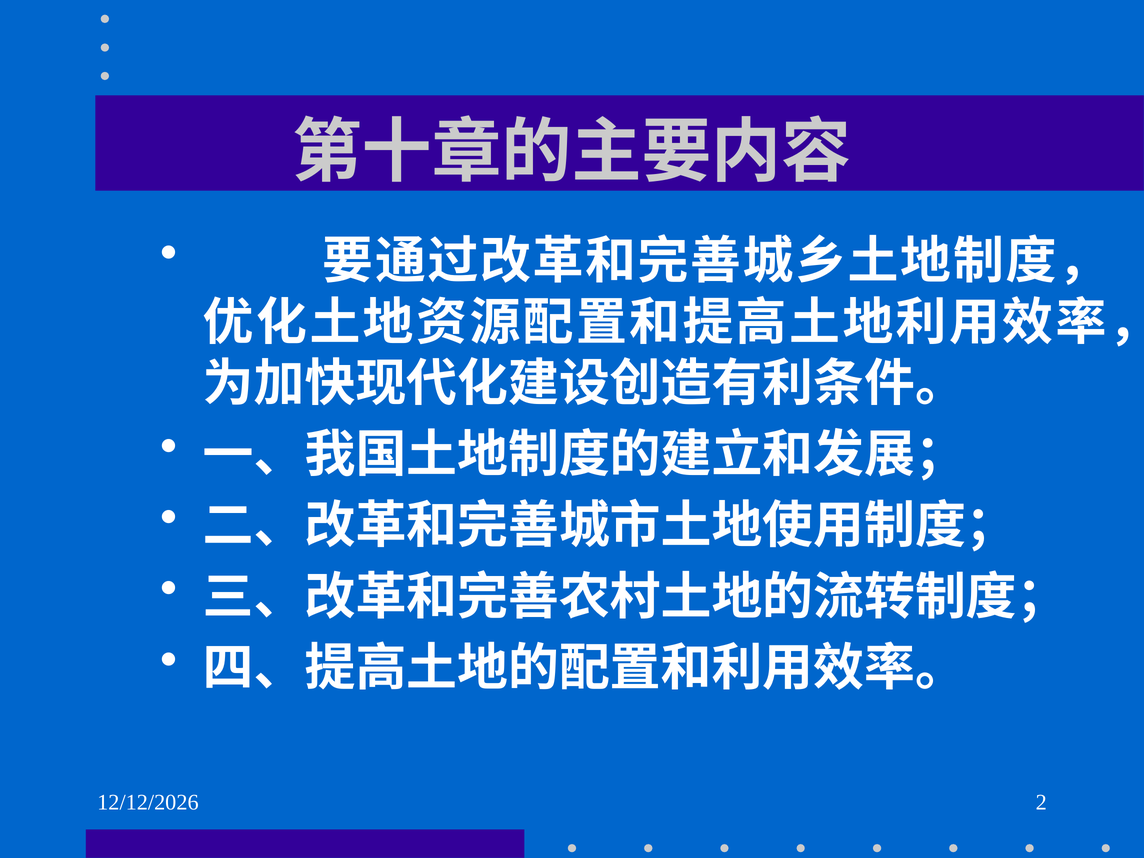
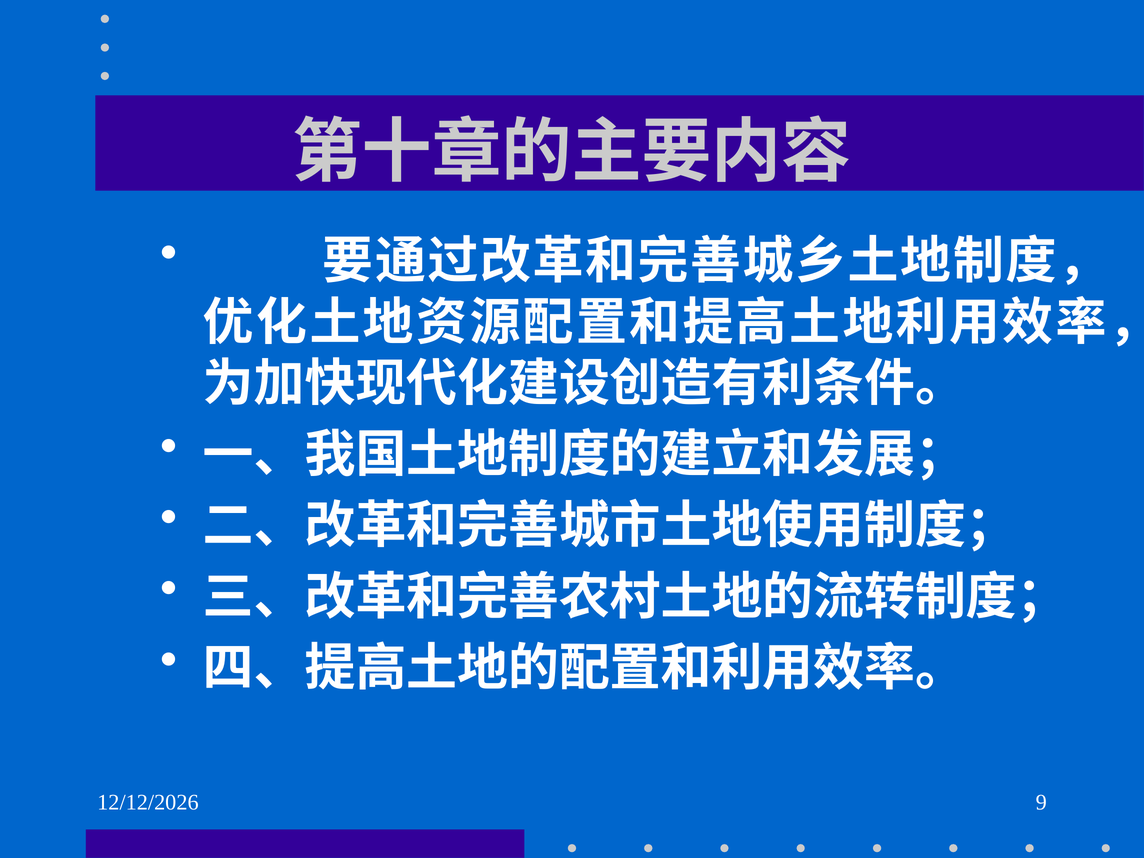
2: 2 -> 9
